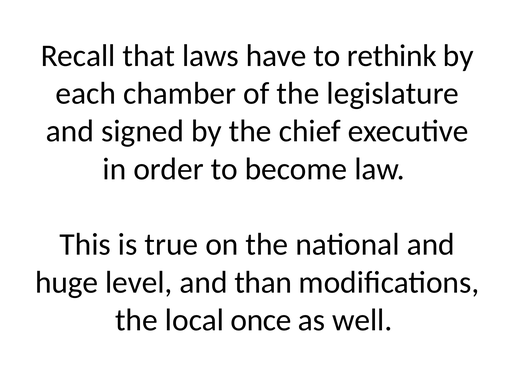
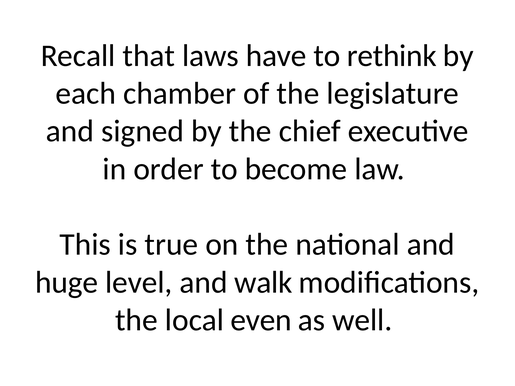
than: than -> walk
once: once -> even
